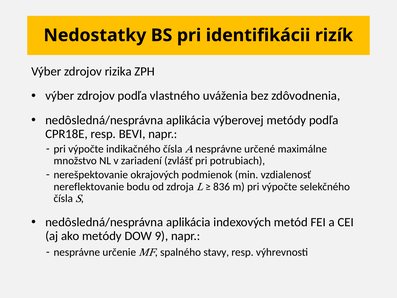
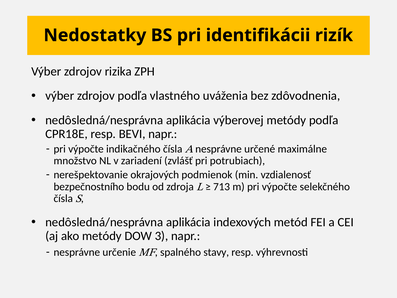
nereflektovanie: nereflektovanie -> bezpečnostního
836: 836 -> 713
9: 9 -> 3
